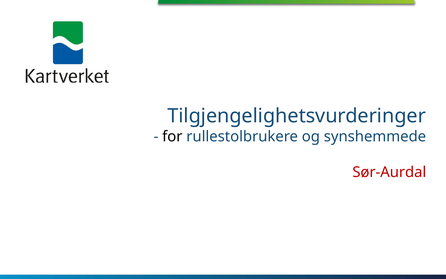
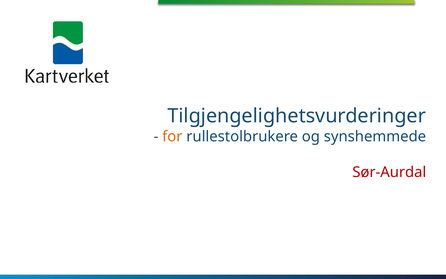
for colour: black -> orange
